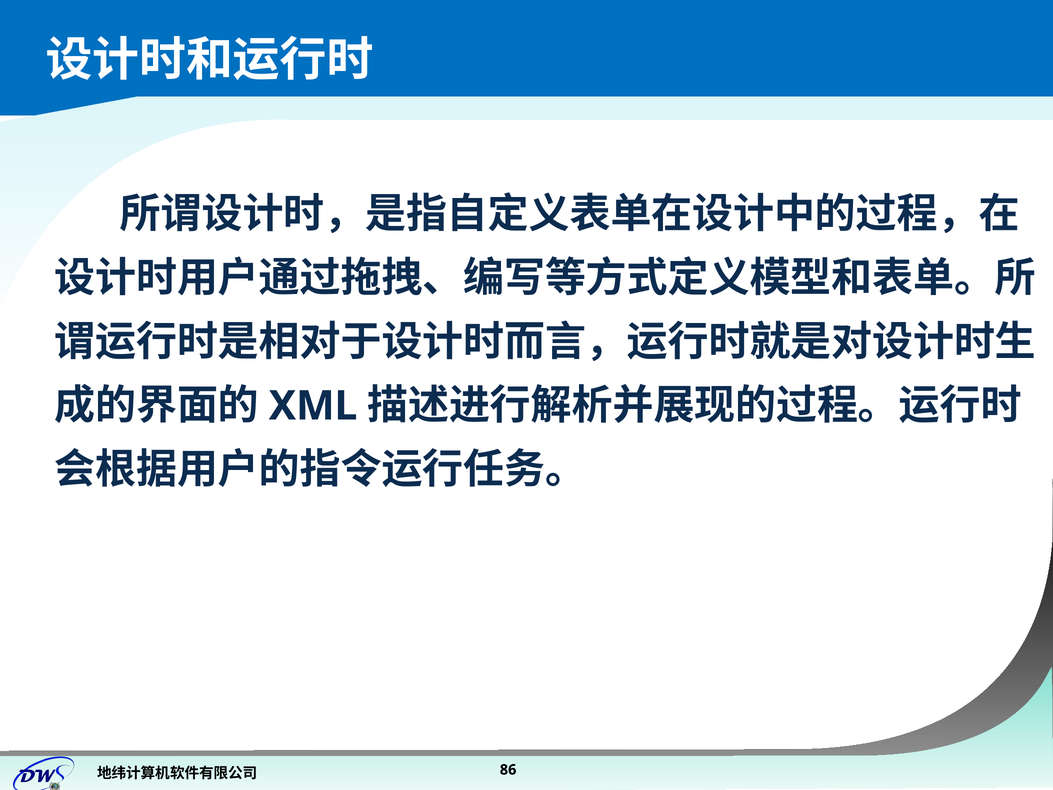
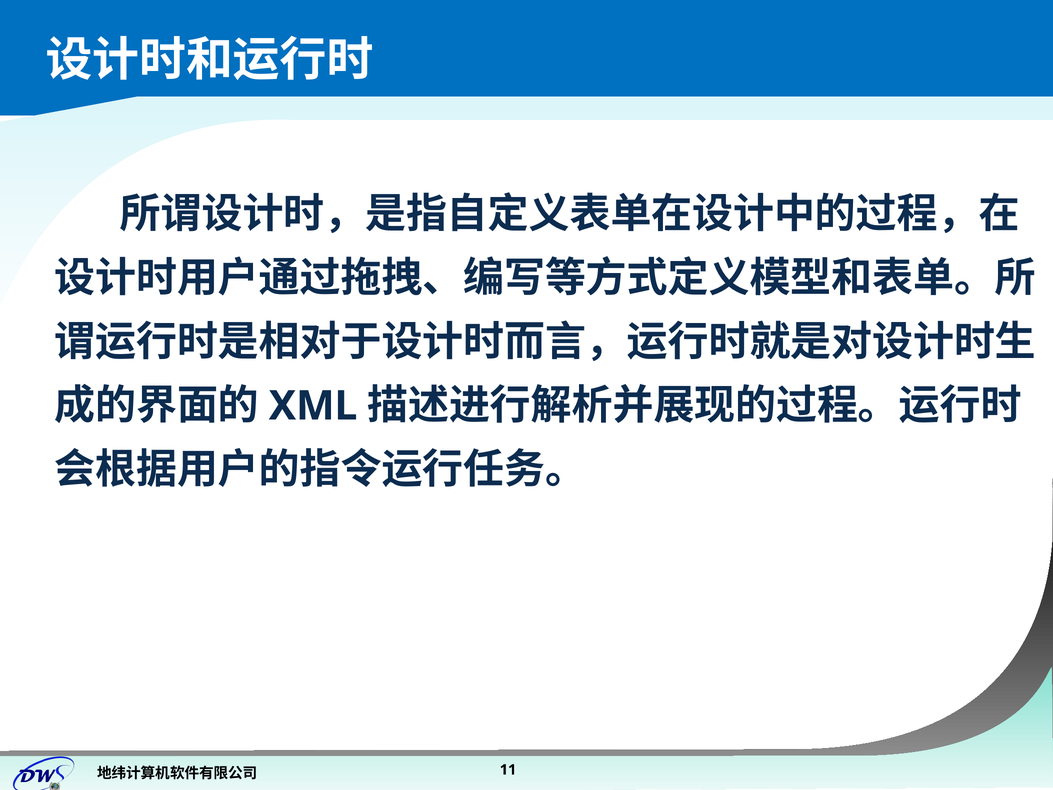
86: 86 -> 11
